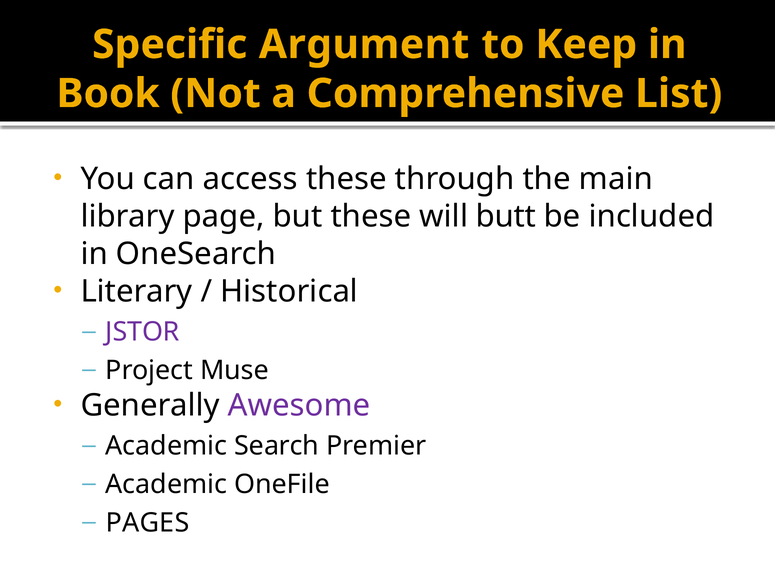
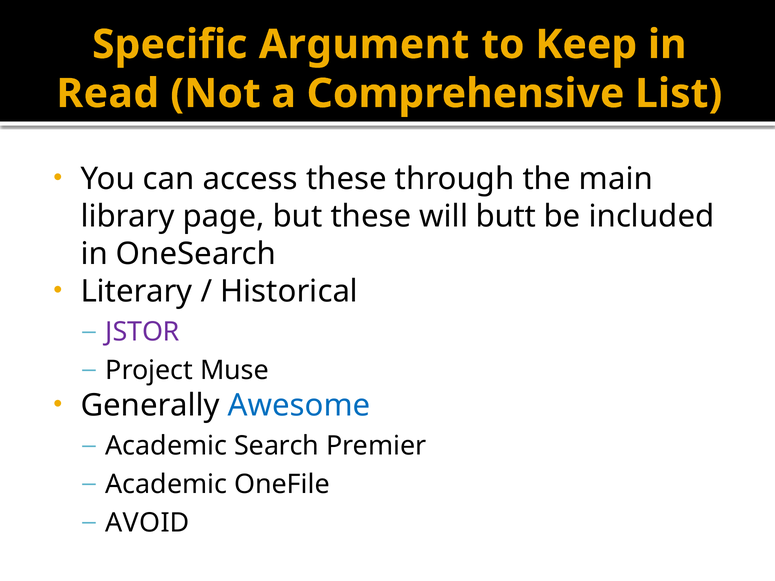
Book: Book -> Read
Awesome colour: purple -> blue
PAGES: PAGES -> AVOID
